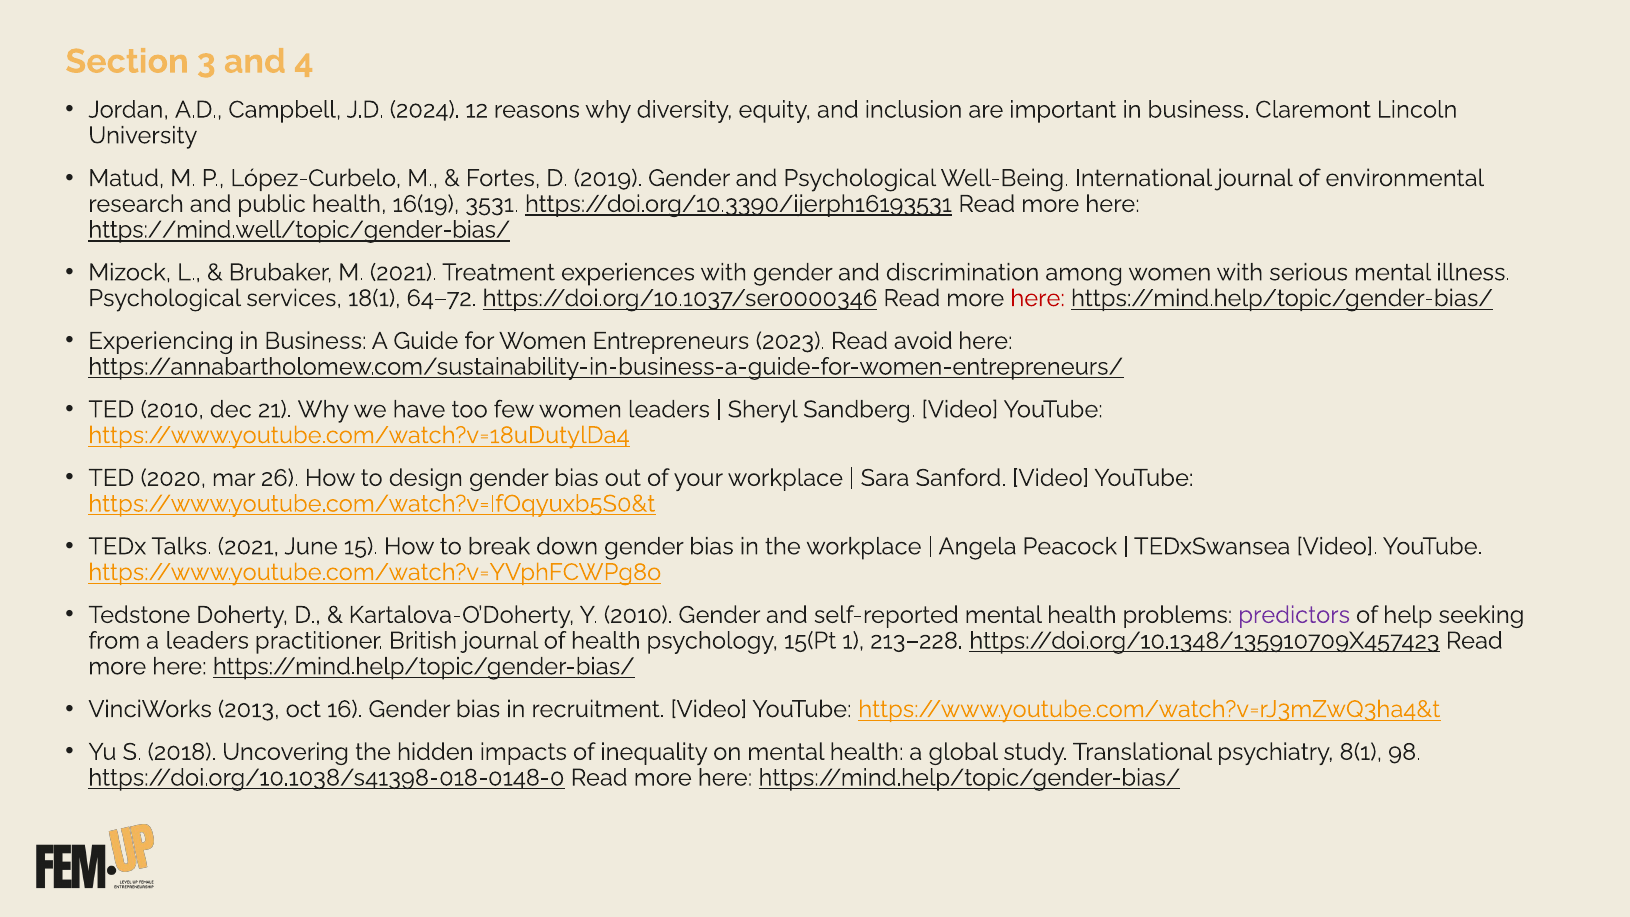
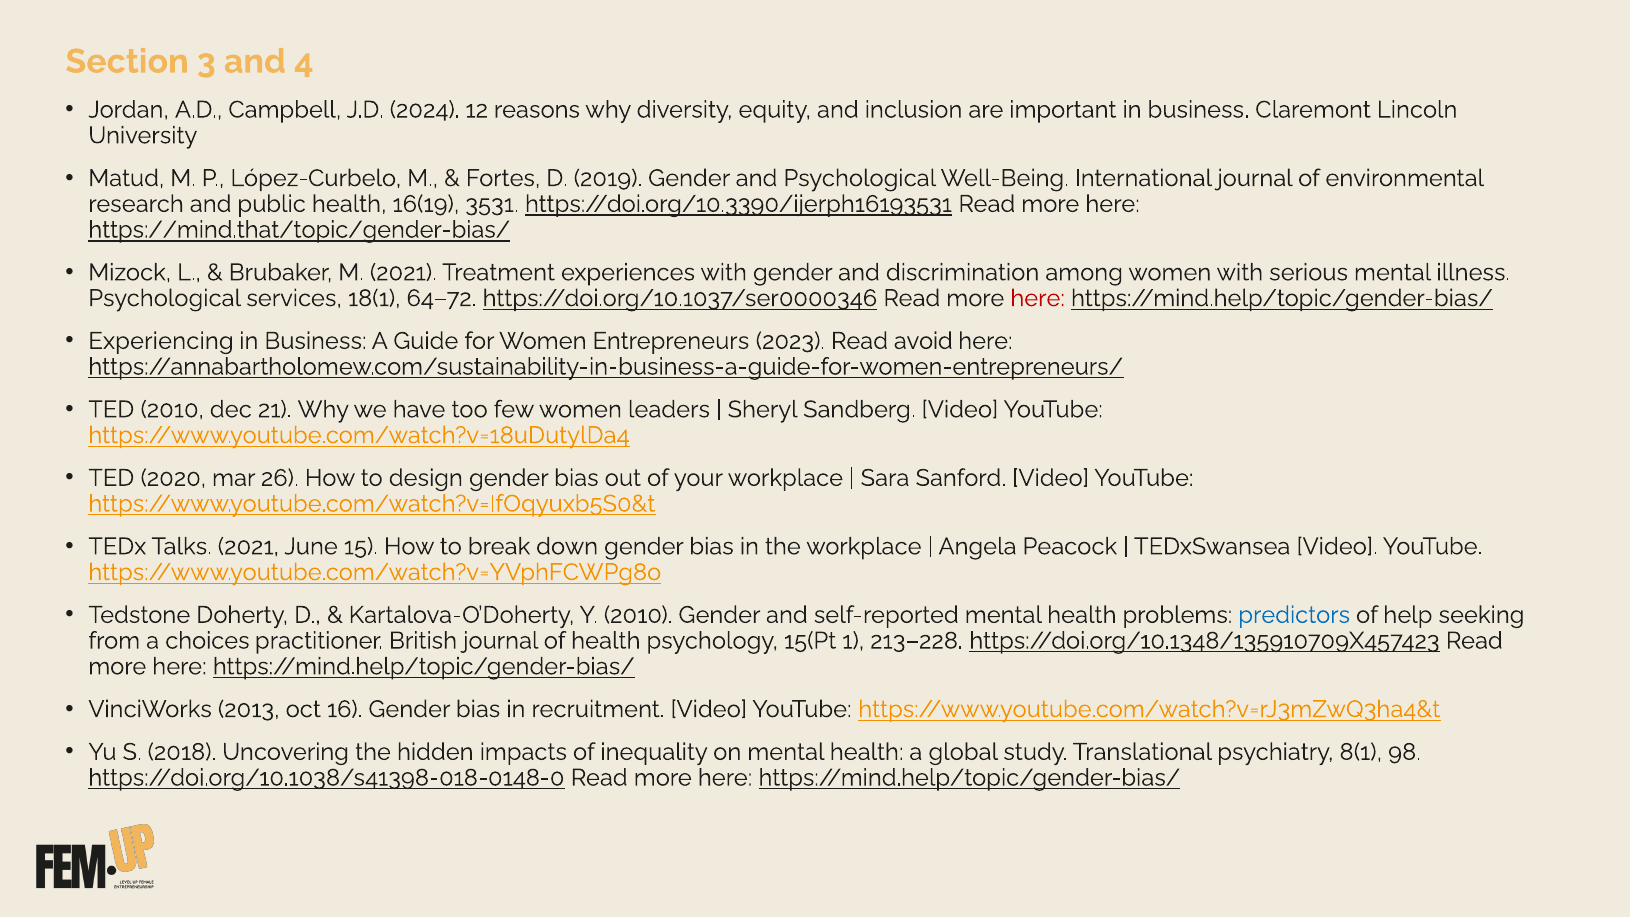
https://mind.well/topic/gender-bias/: https://mind.well/topic/gender-bias/ -> https://mind.that/topic/gender-bias/
predictors colour: purple -> blue
a leaders: leaders -> choices
